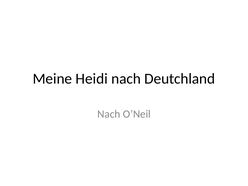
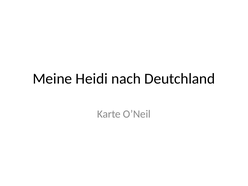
Nach at (109, 114): Nach -> Karte
